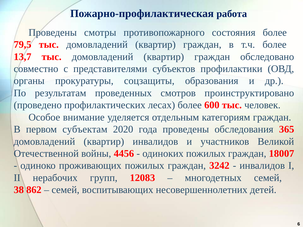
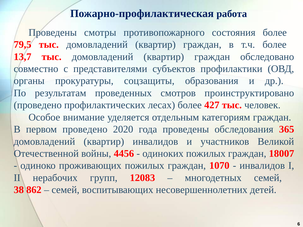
600: 600 -> 427
первом субъектам: субъектам -> проведено
3242: 3242 -> 1070
